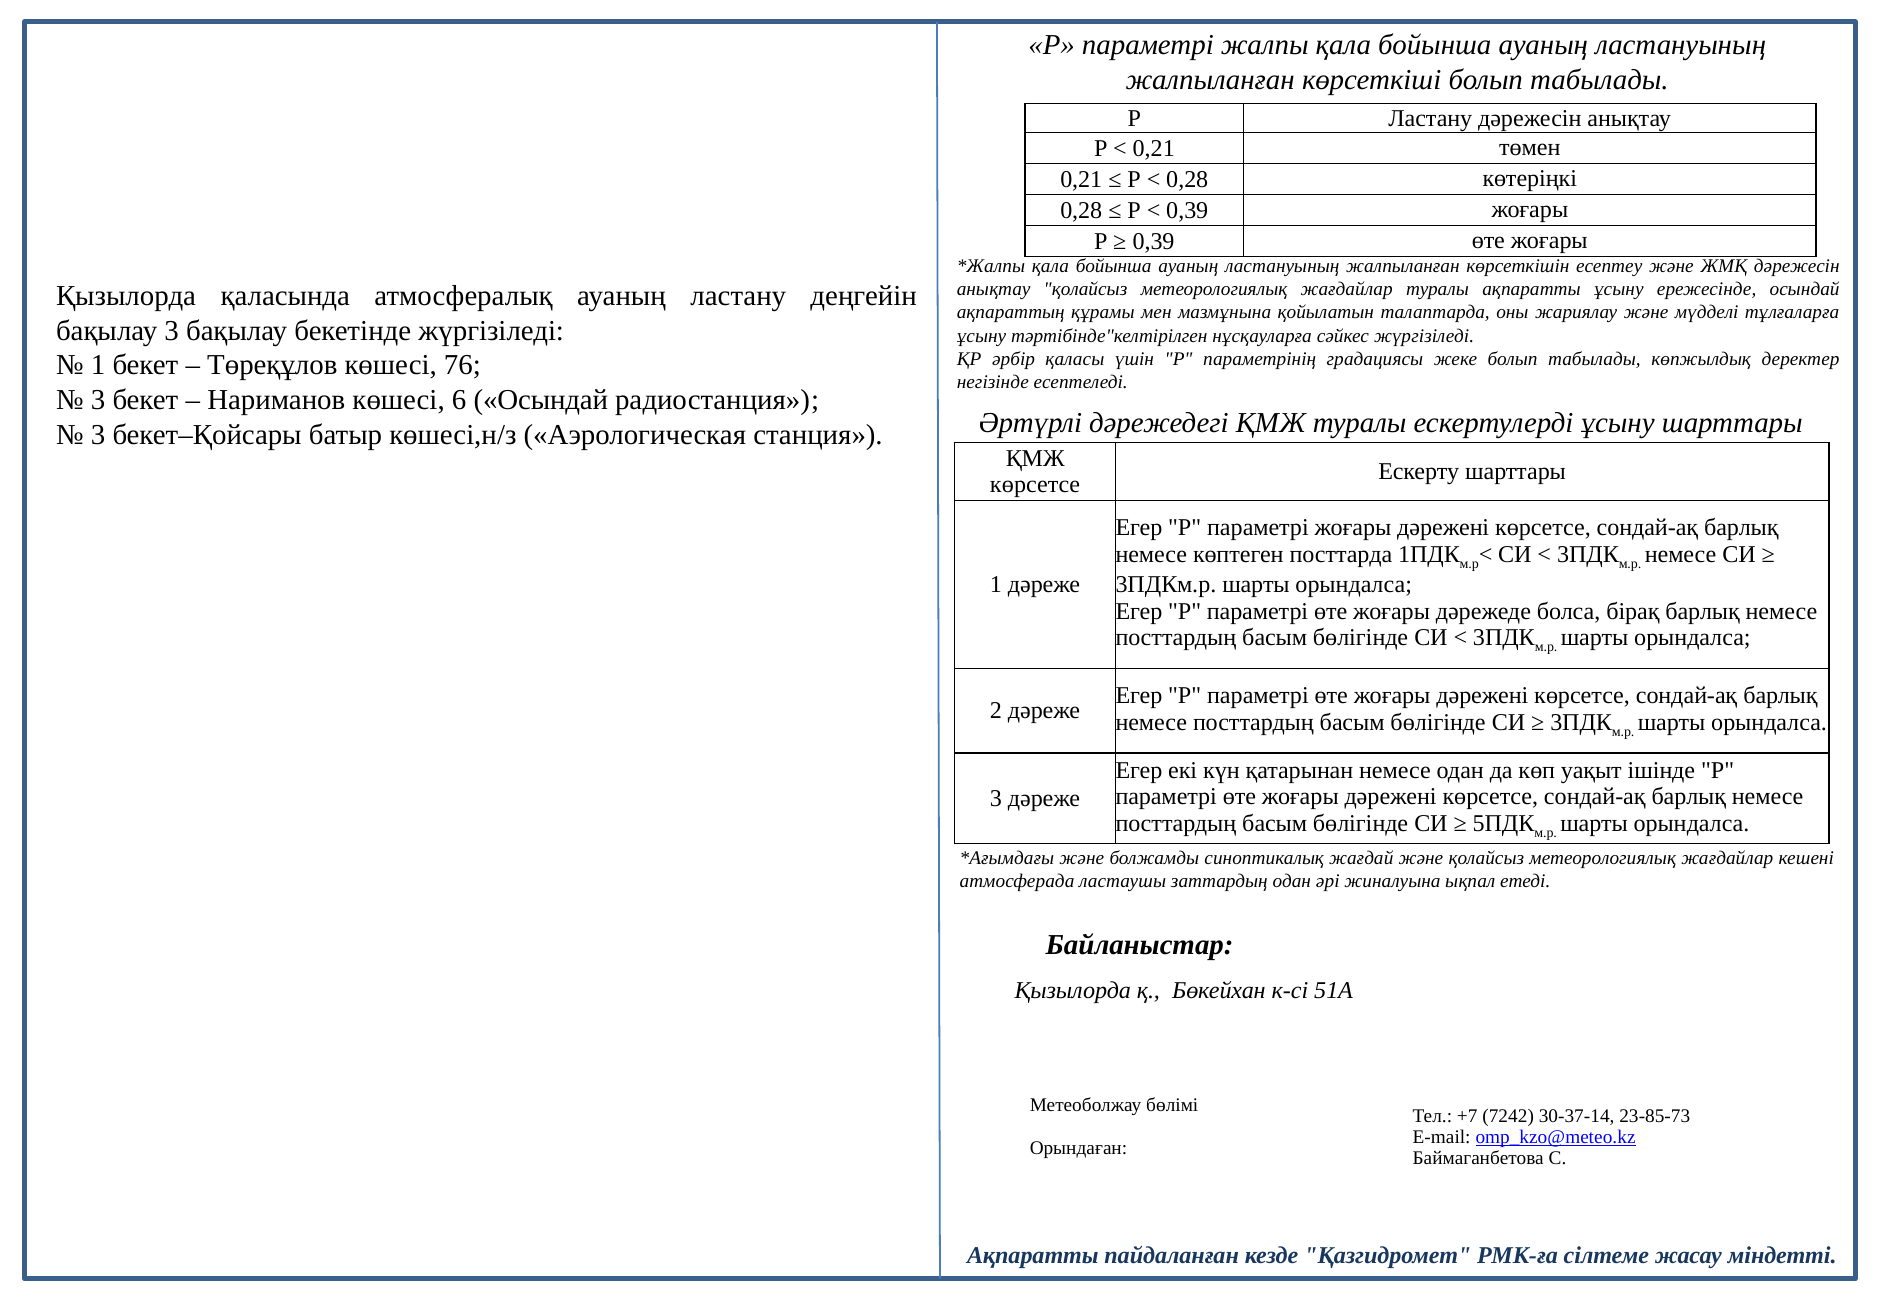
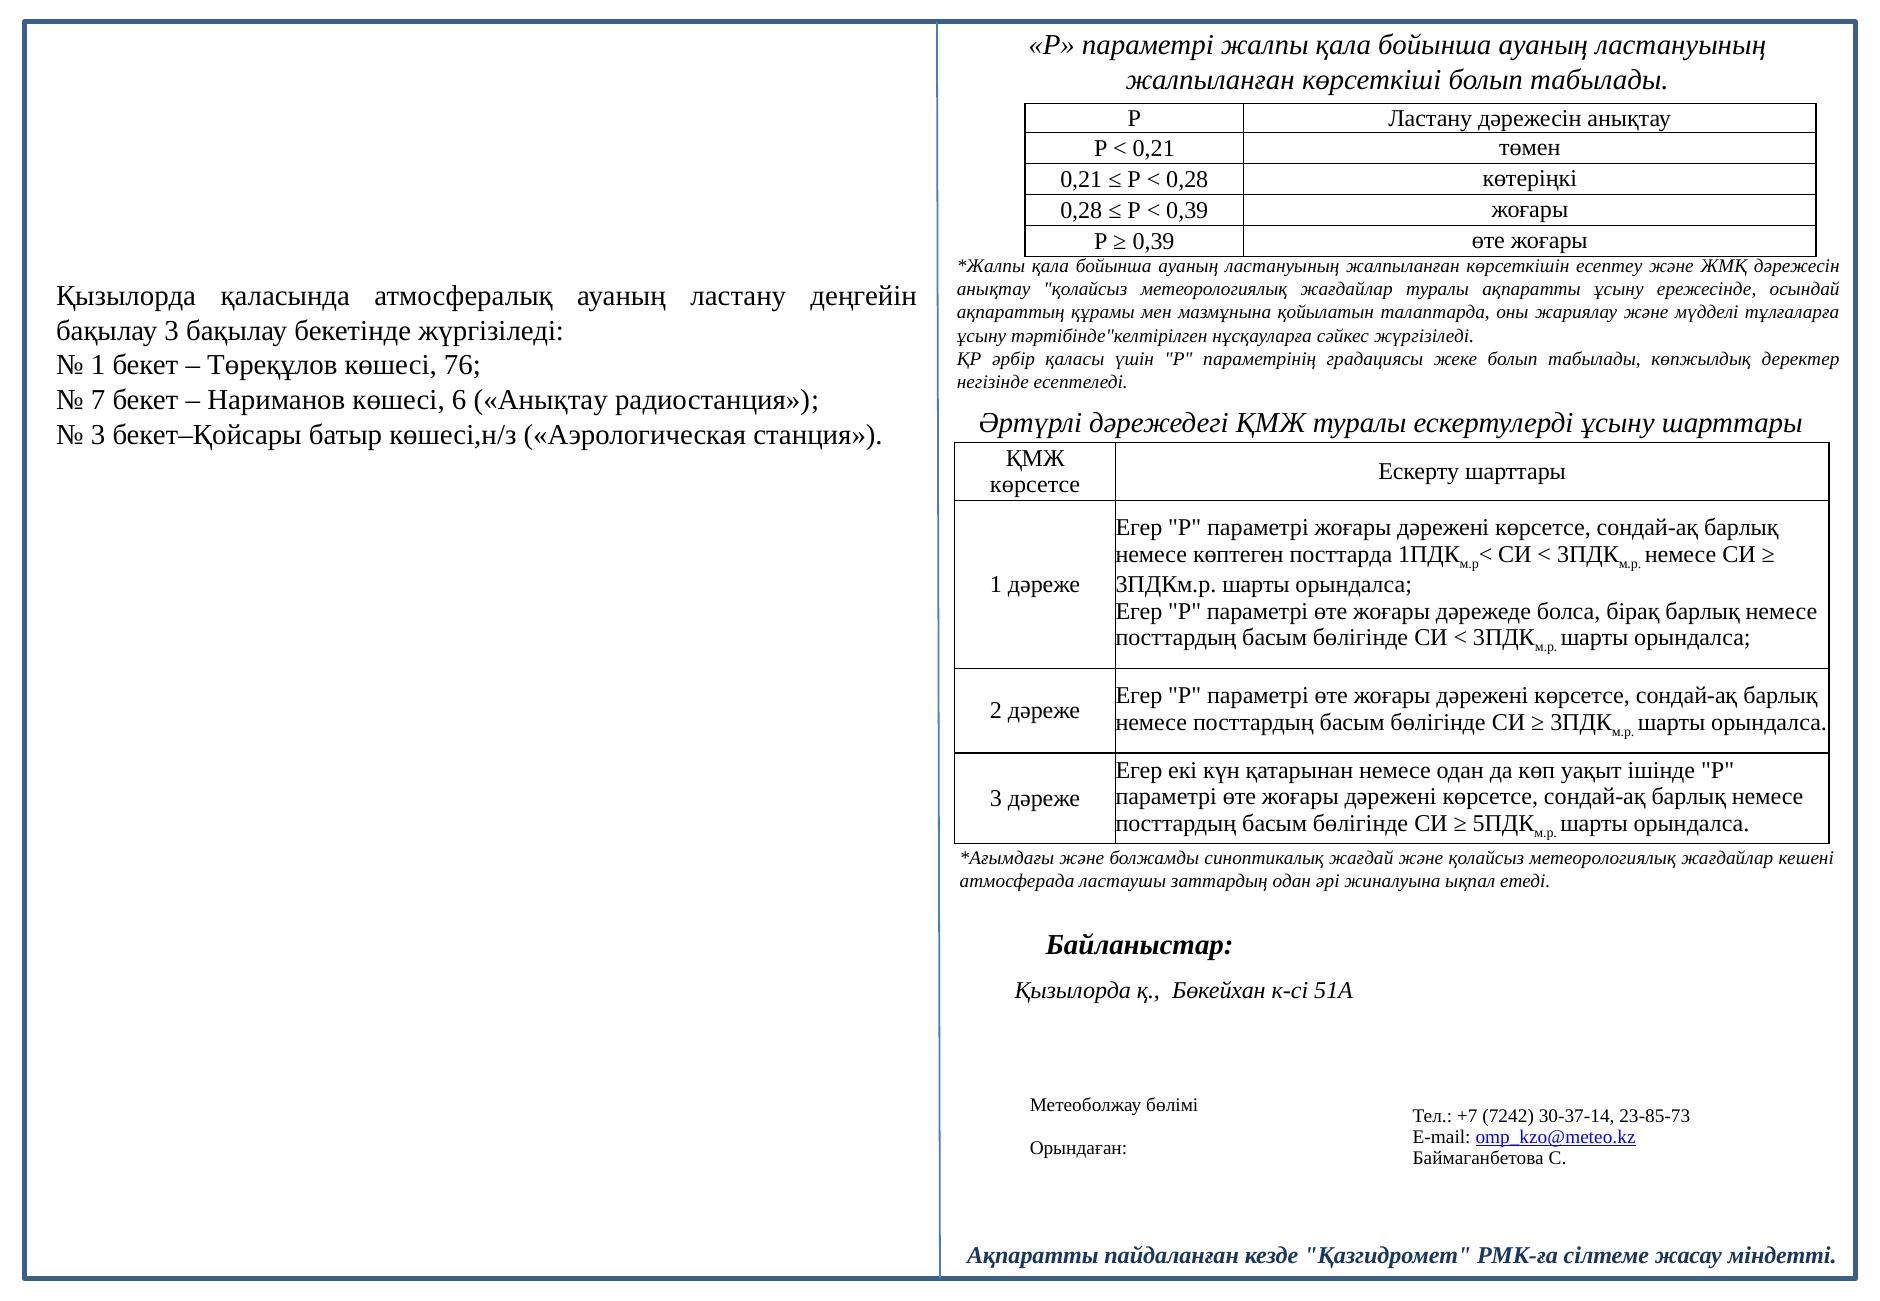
3 at (98, 400): 3 -> 7
6 Осындай: Осындай -> Анықтау
